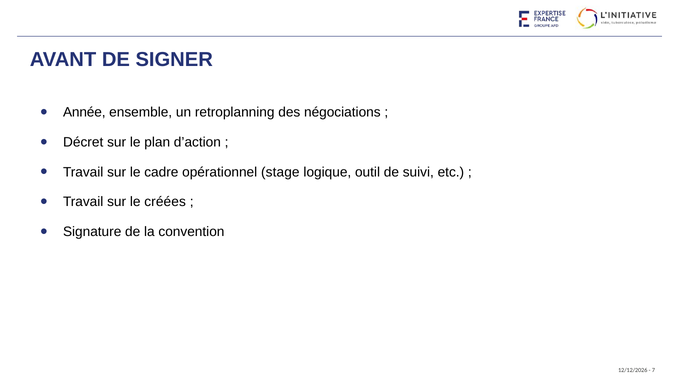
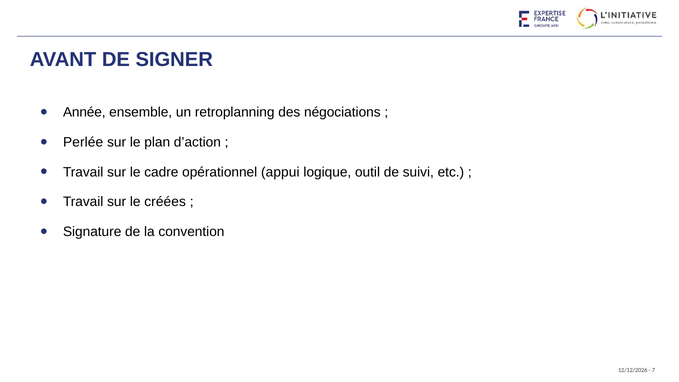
Décret: Décret -> Perlée
stage: stage -> appui
